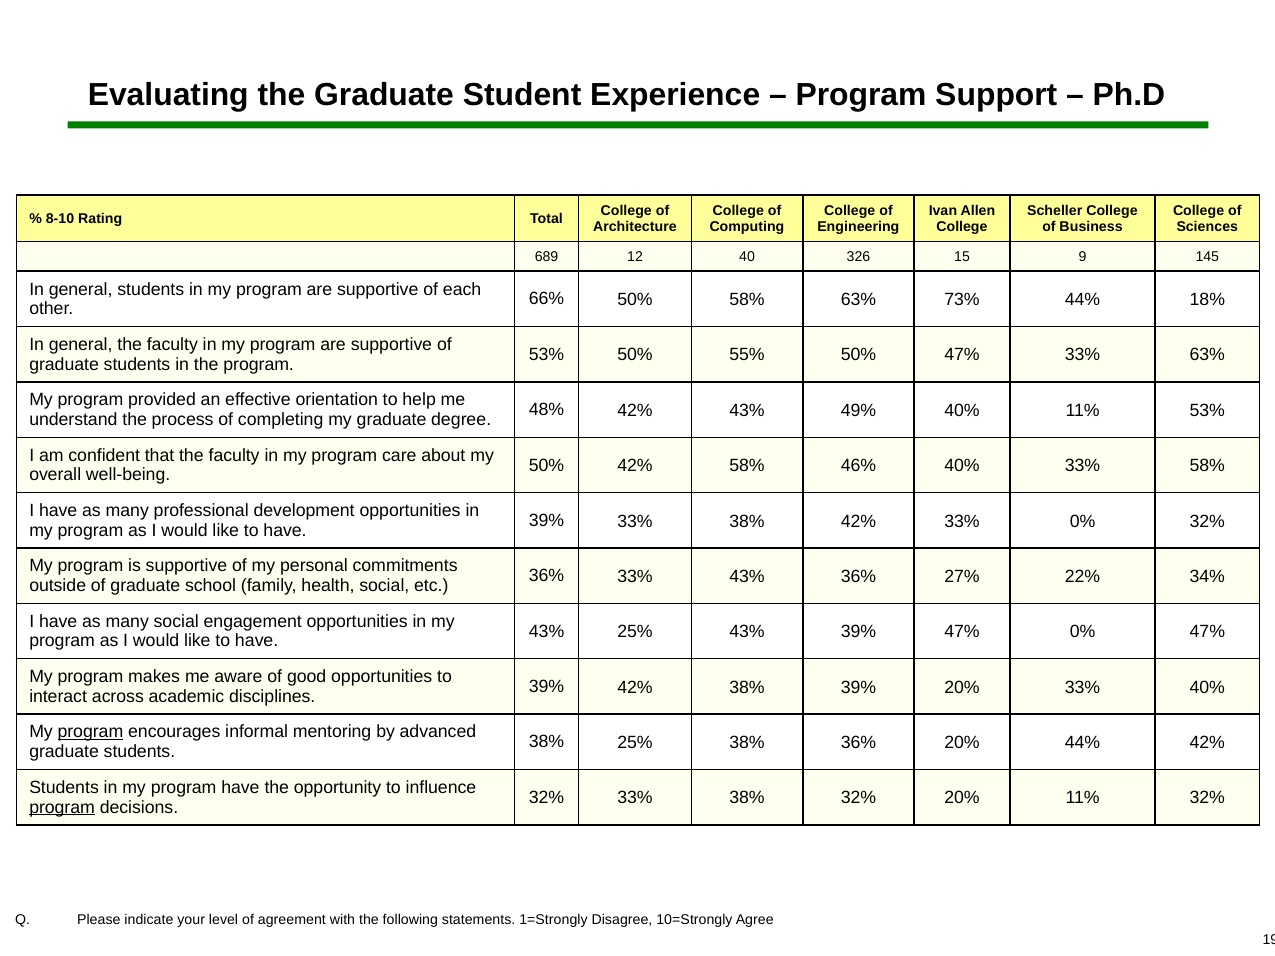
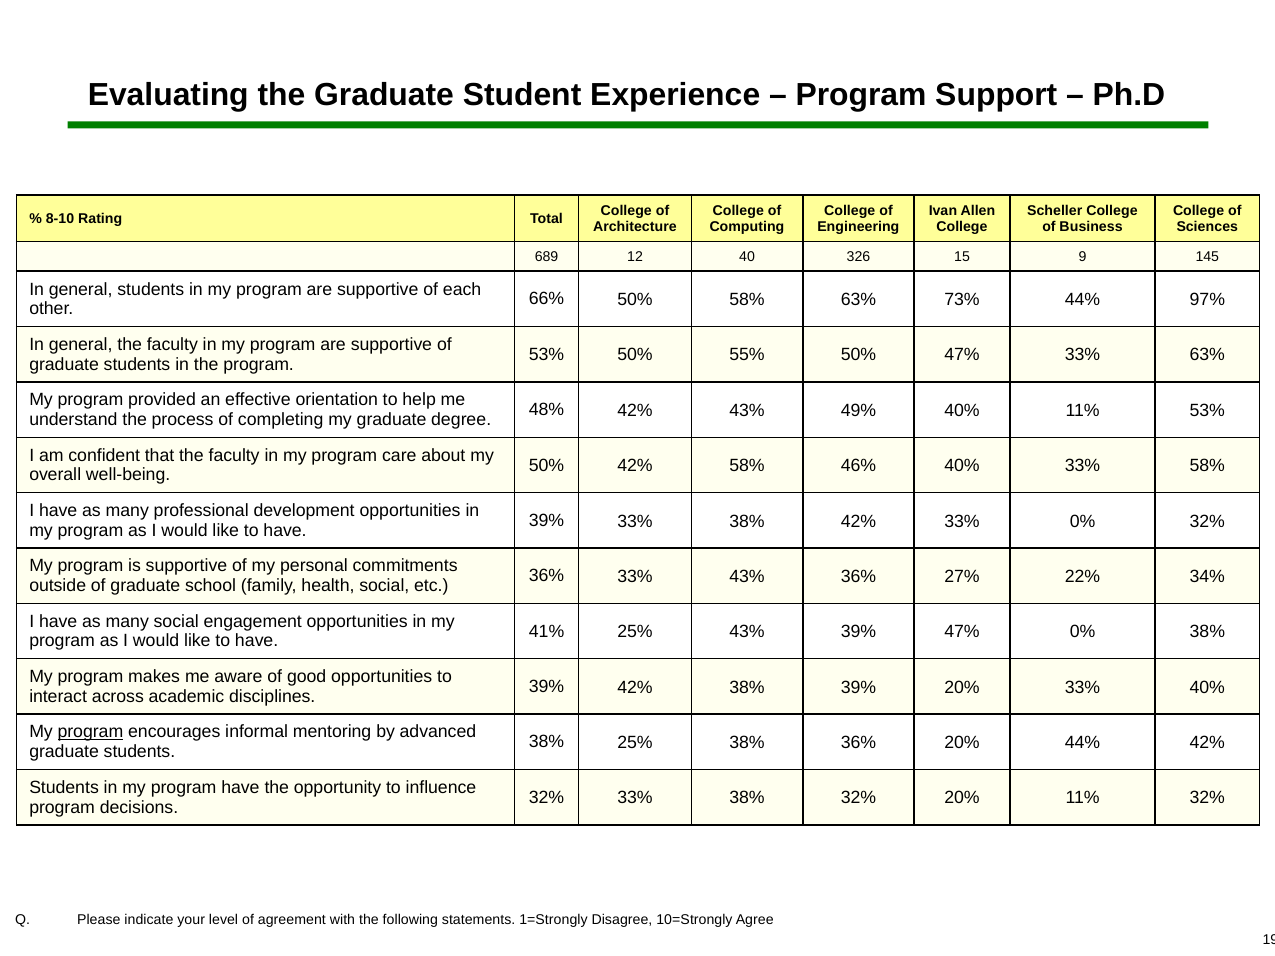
18%: 18% -> 97%
43% at (547, 631): 43% -> 41%
0% 47%: 47% -> 38%
program at (62, 807) underline: present -> none
